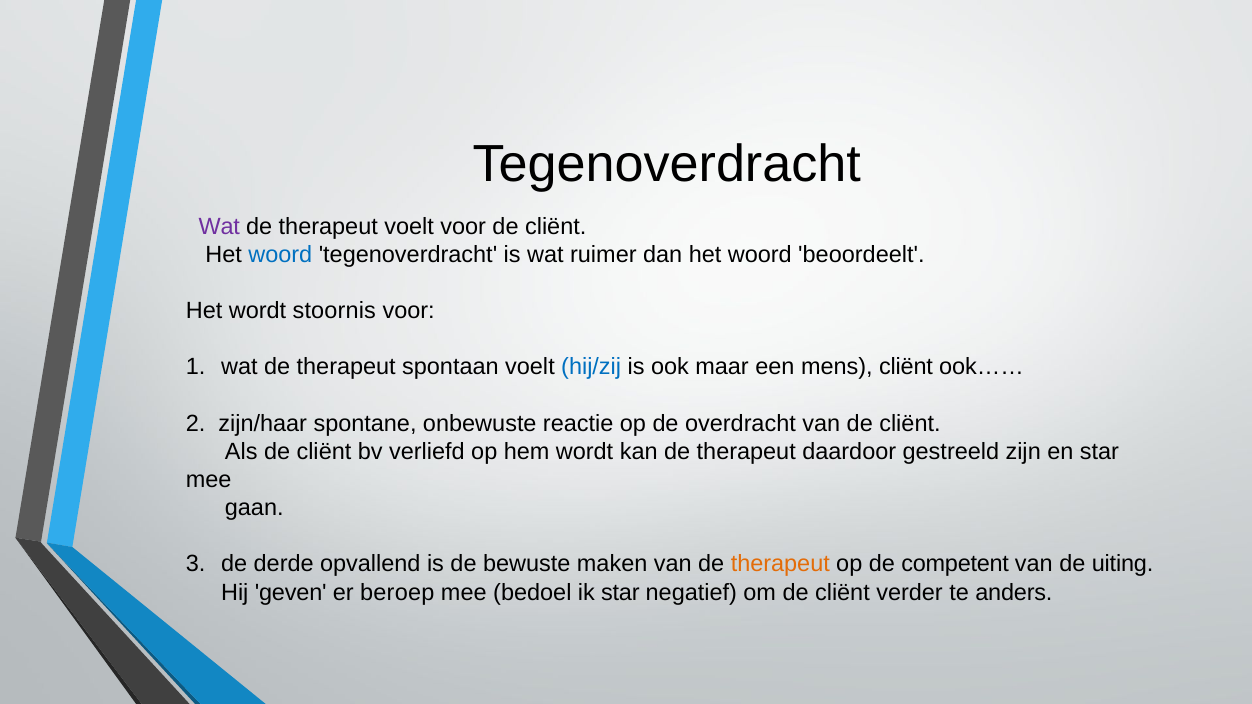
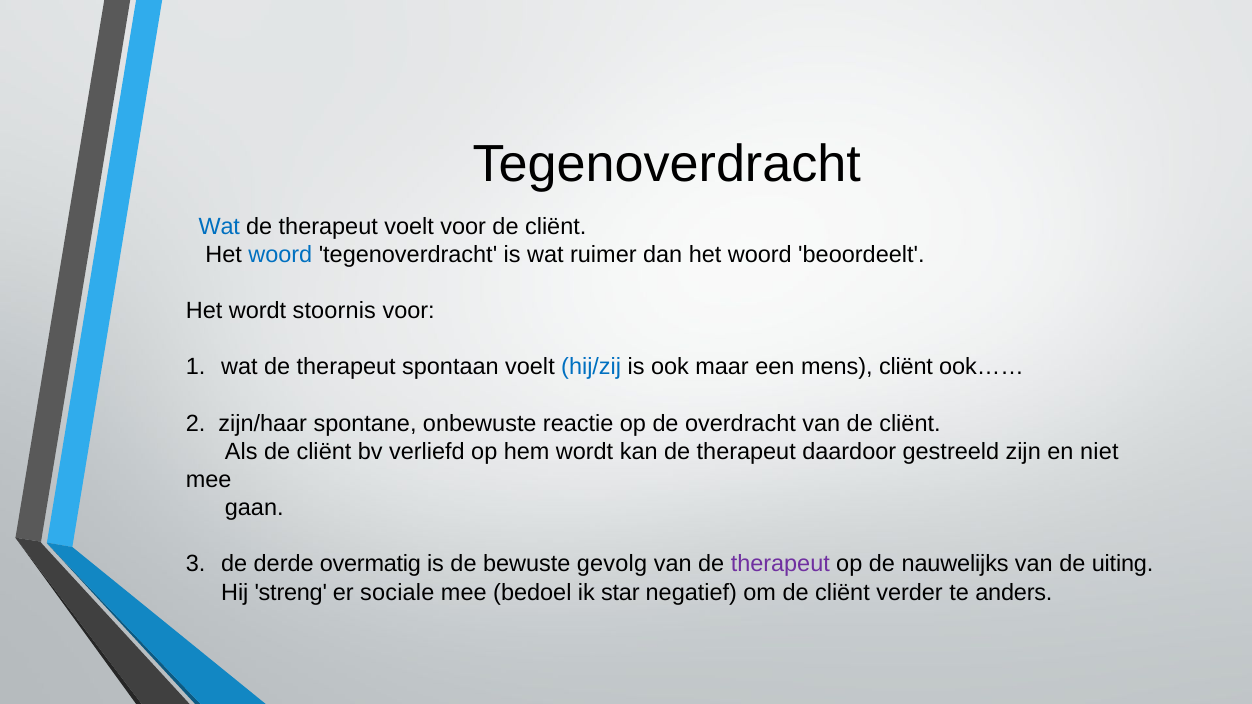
Wat at (219, 226) colour: purple -> blue
en star: star -> niet
opvallend: opvallend -> overmatig
maken: maken -> gevolg
therapeut at (780, 564) colour: orange -> purple
competent: competent -> nauwelijks
geven: geven -> streng
beroep: beroep -> sociale
